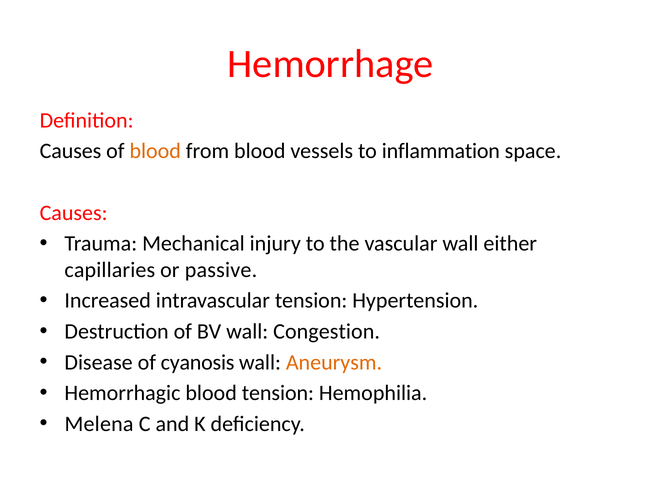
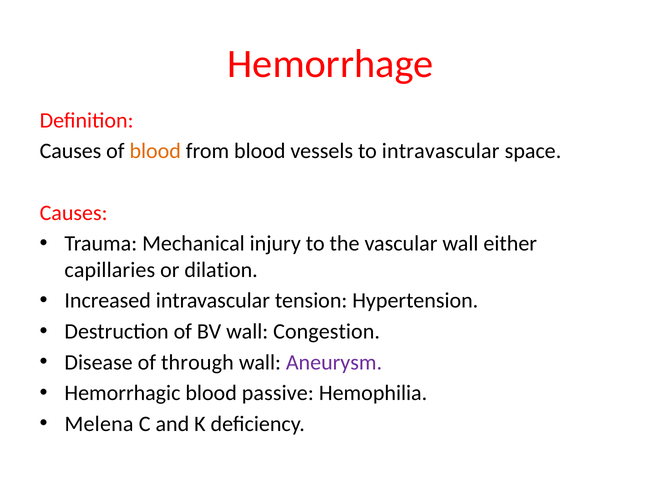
to inflammation: inflammation -> intravascular
passive: passive -> dilation
cyanosis: cyanosis -> through
Aneurysm colour: orange -> purple
blood tension: tension -> passive
